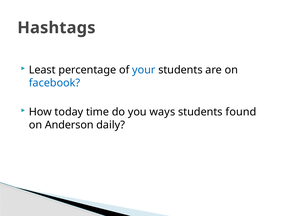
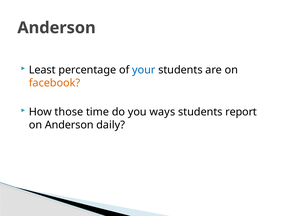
Hashtags at (56, 28): Hashtags -> Anderson
facebook colour: blue -> orange
today: today -> those
found: found -> report
